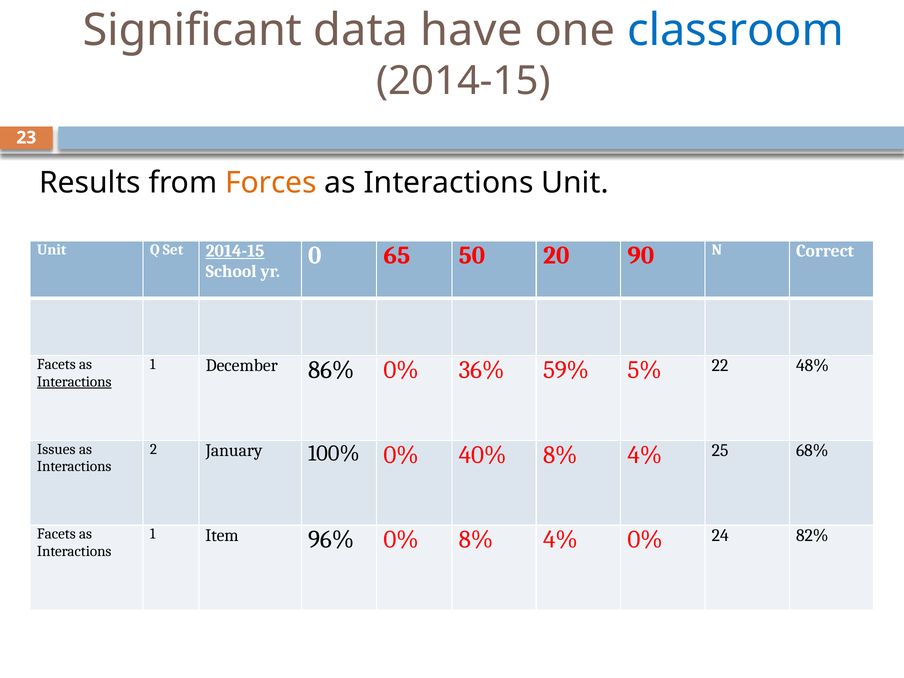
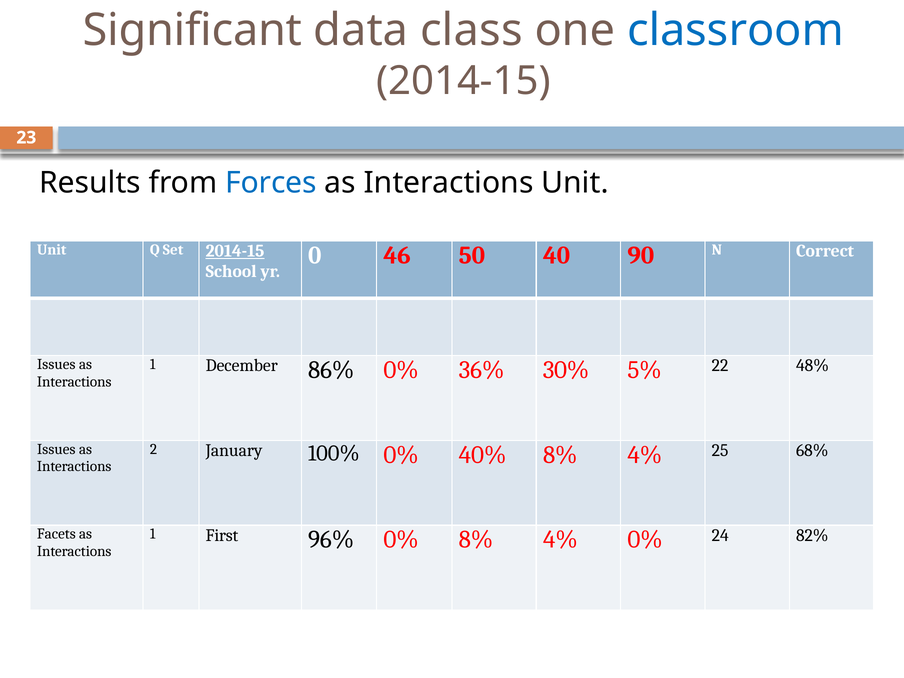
have: have -> class
Forces colour: orange -> blue
65: 65 -> 46
20: 20 -> 40
Facets at (56, 364): Facets -> Issues
59%: 59% -> 30%
Interactions at (74, 382) underline: present -> none
Item: Item -> First
